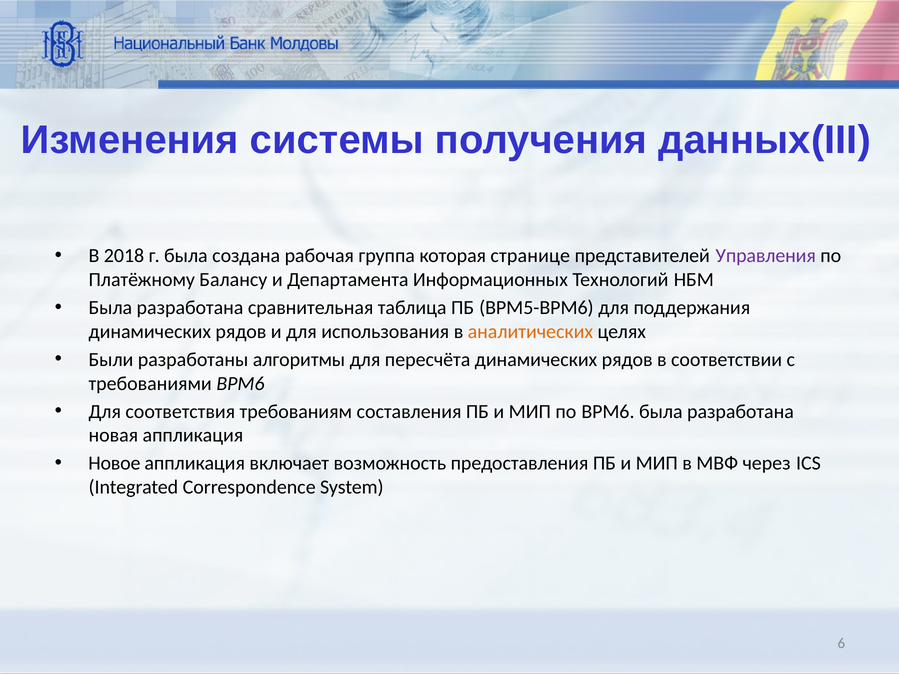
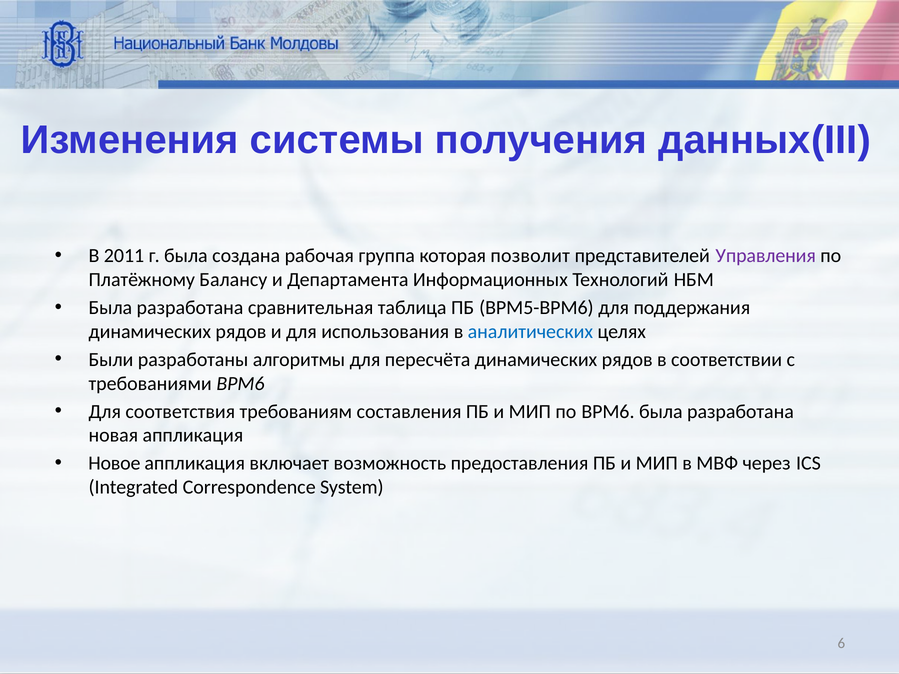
2018: 2018 -> 2011
странице: странице -> позволит
аналитических colour: orange -> blue
